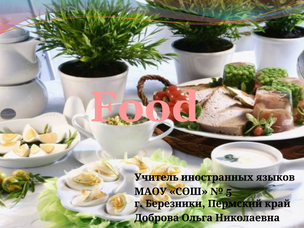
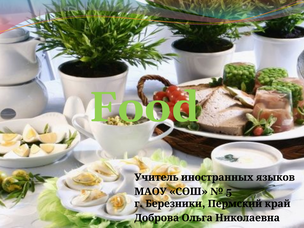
Food colour: pink -> light green
